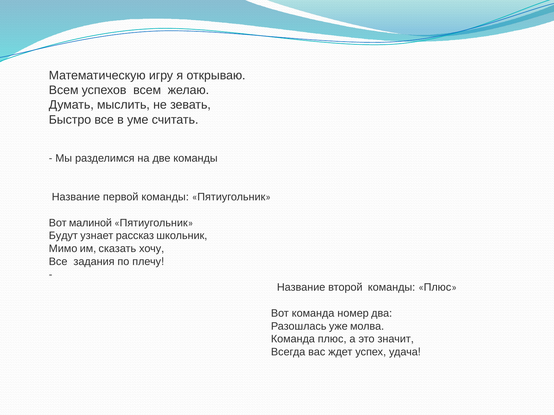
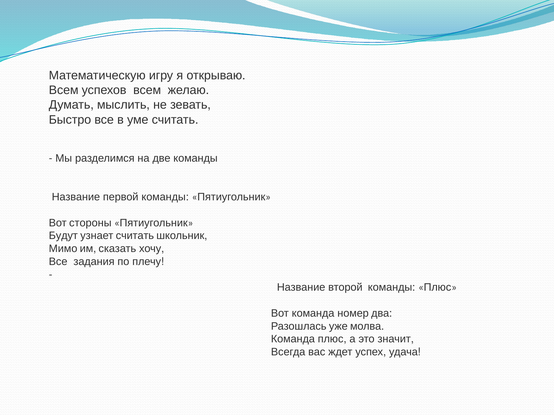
малиной: малиной -> стороны
узнает рассказ: рассказ -> считать
